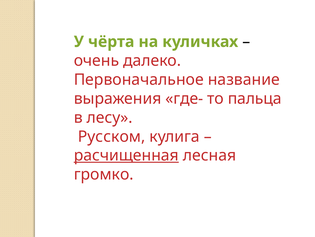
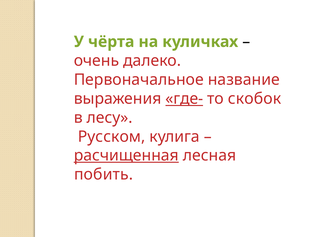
где- underline: none -> present
пальца: пальца -> скобок
громко: громко -> побить
